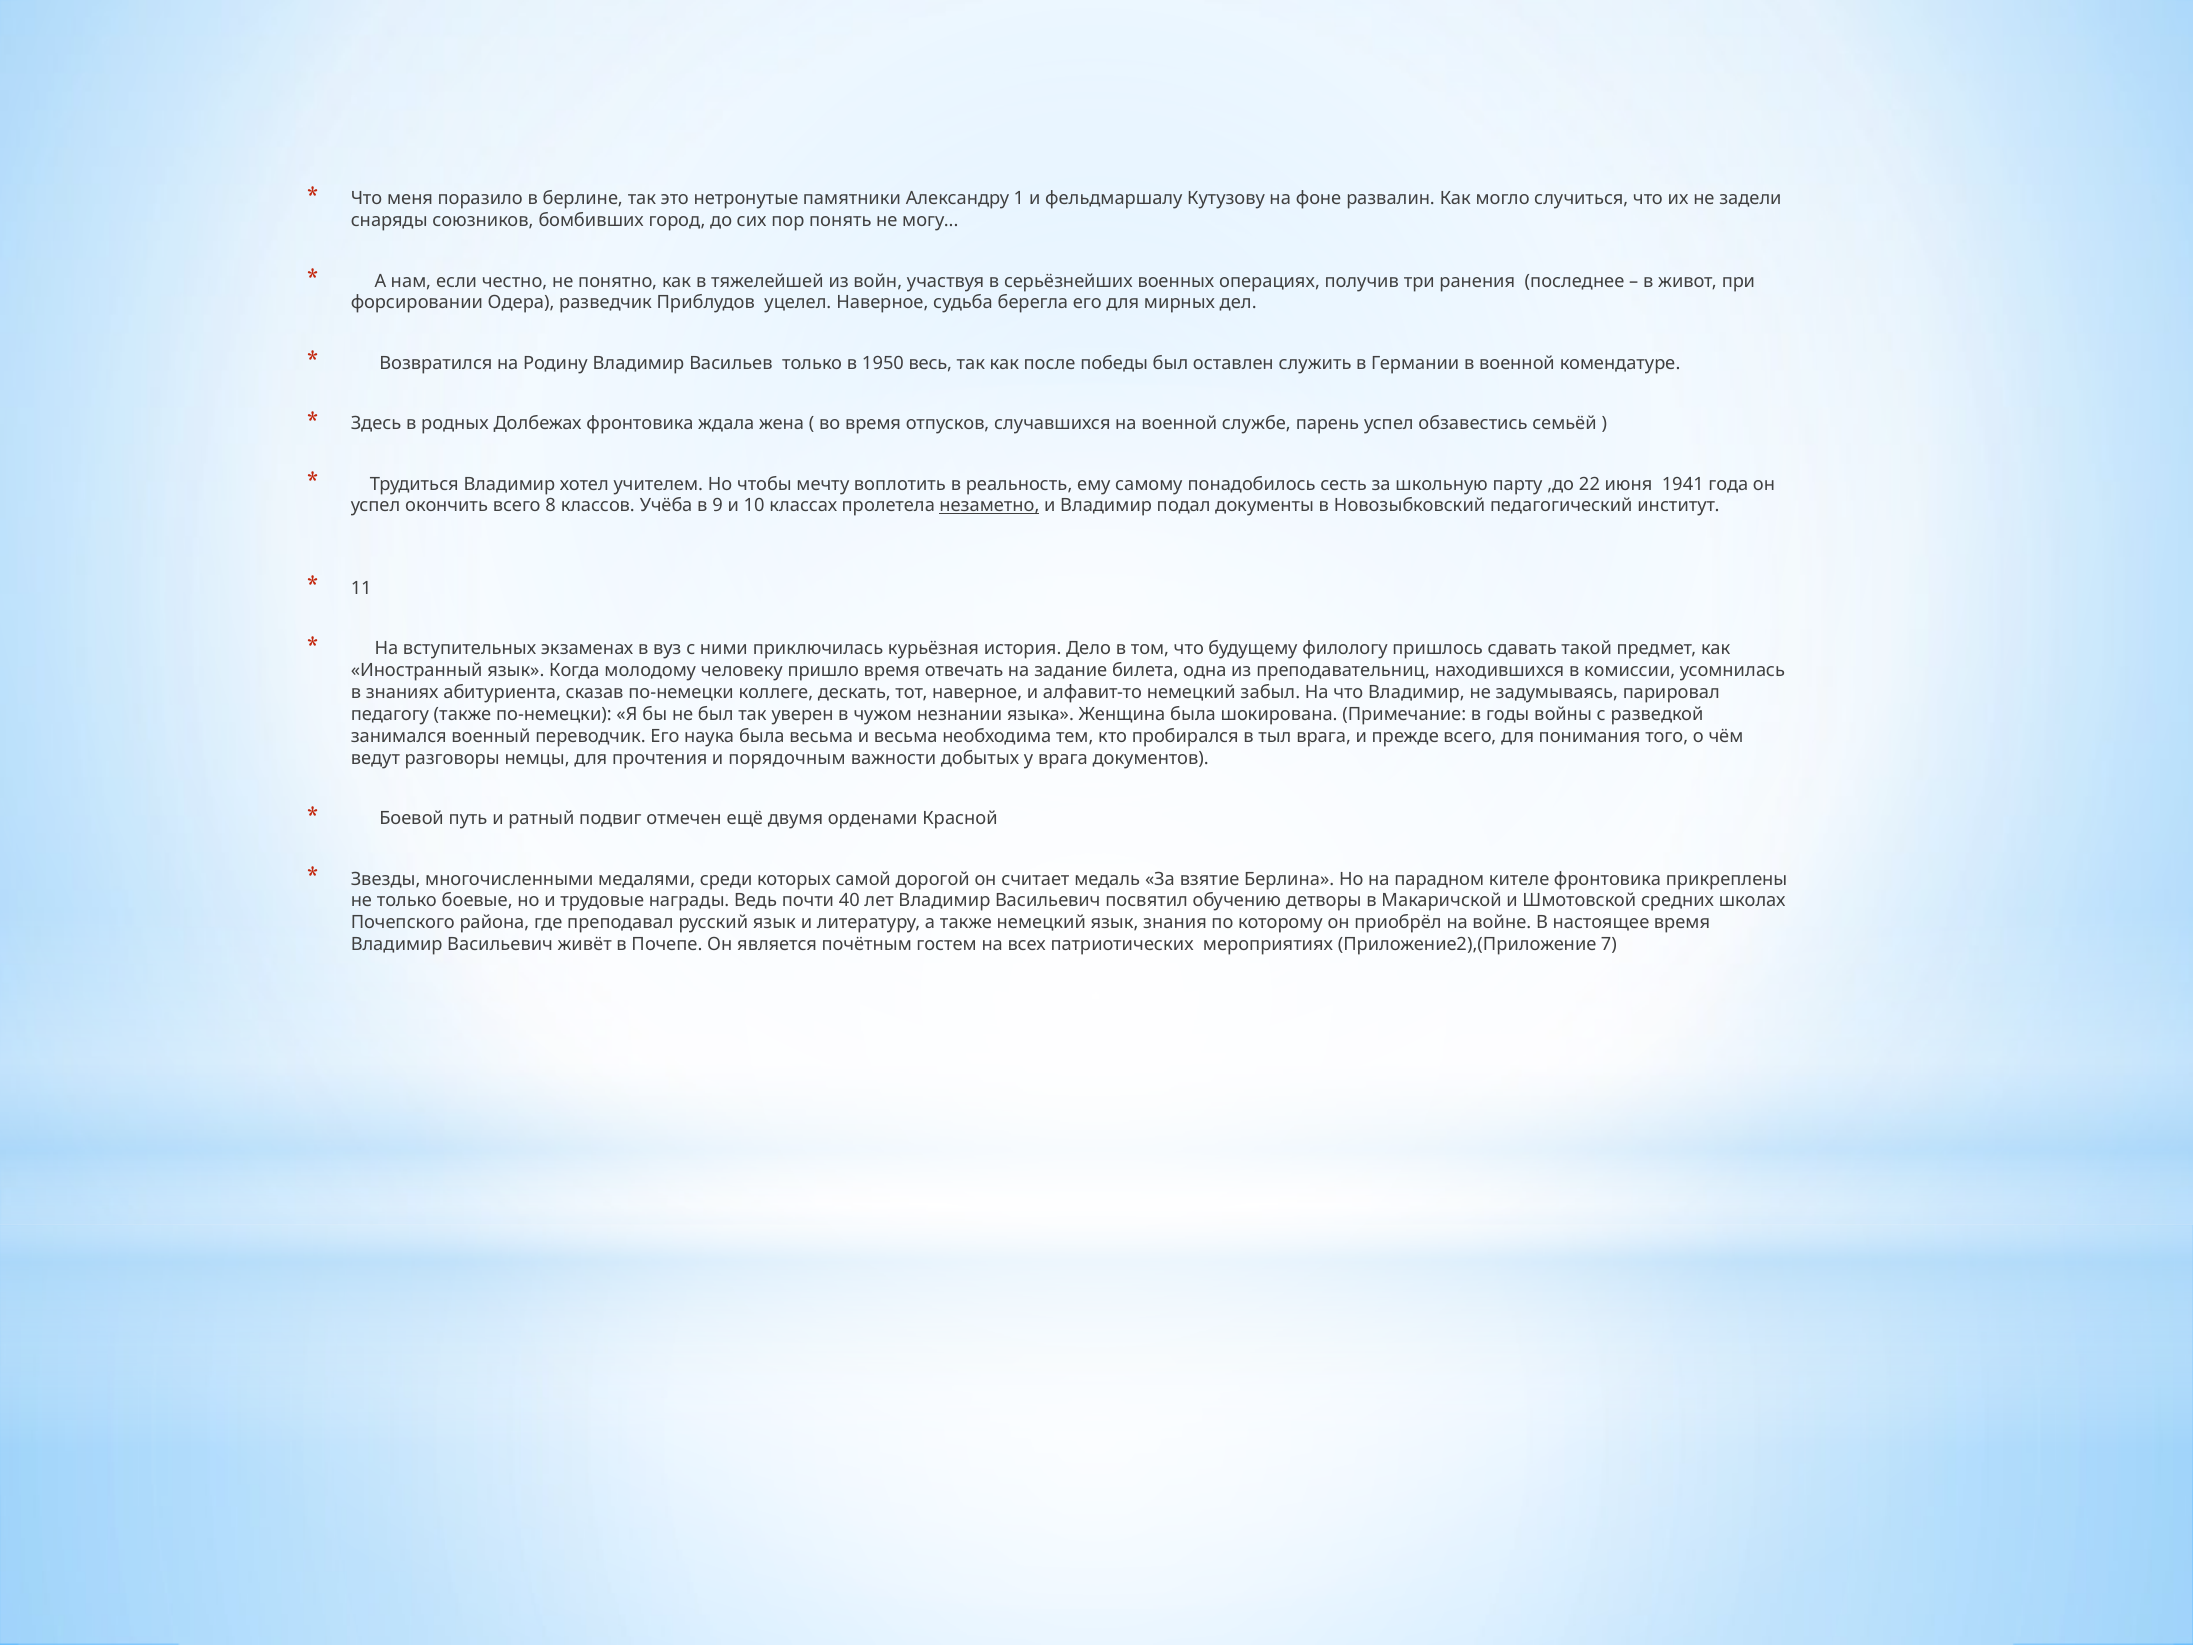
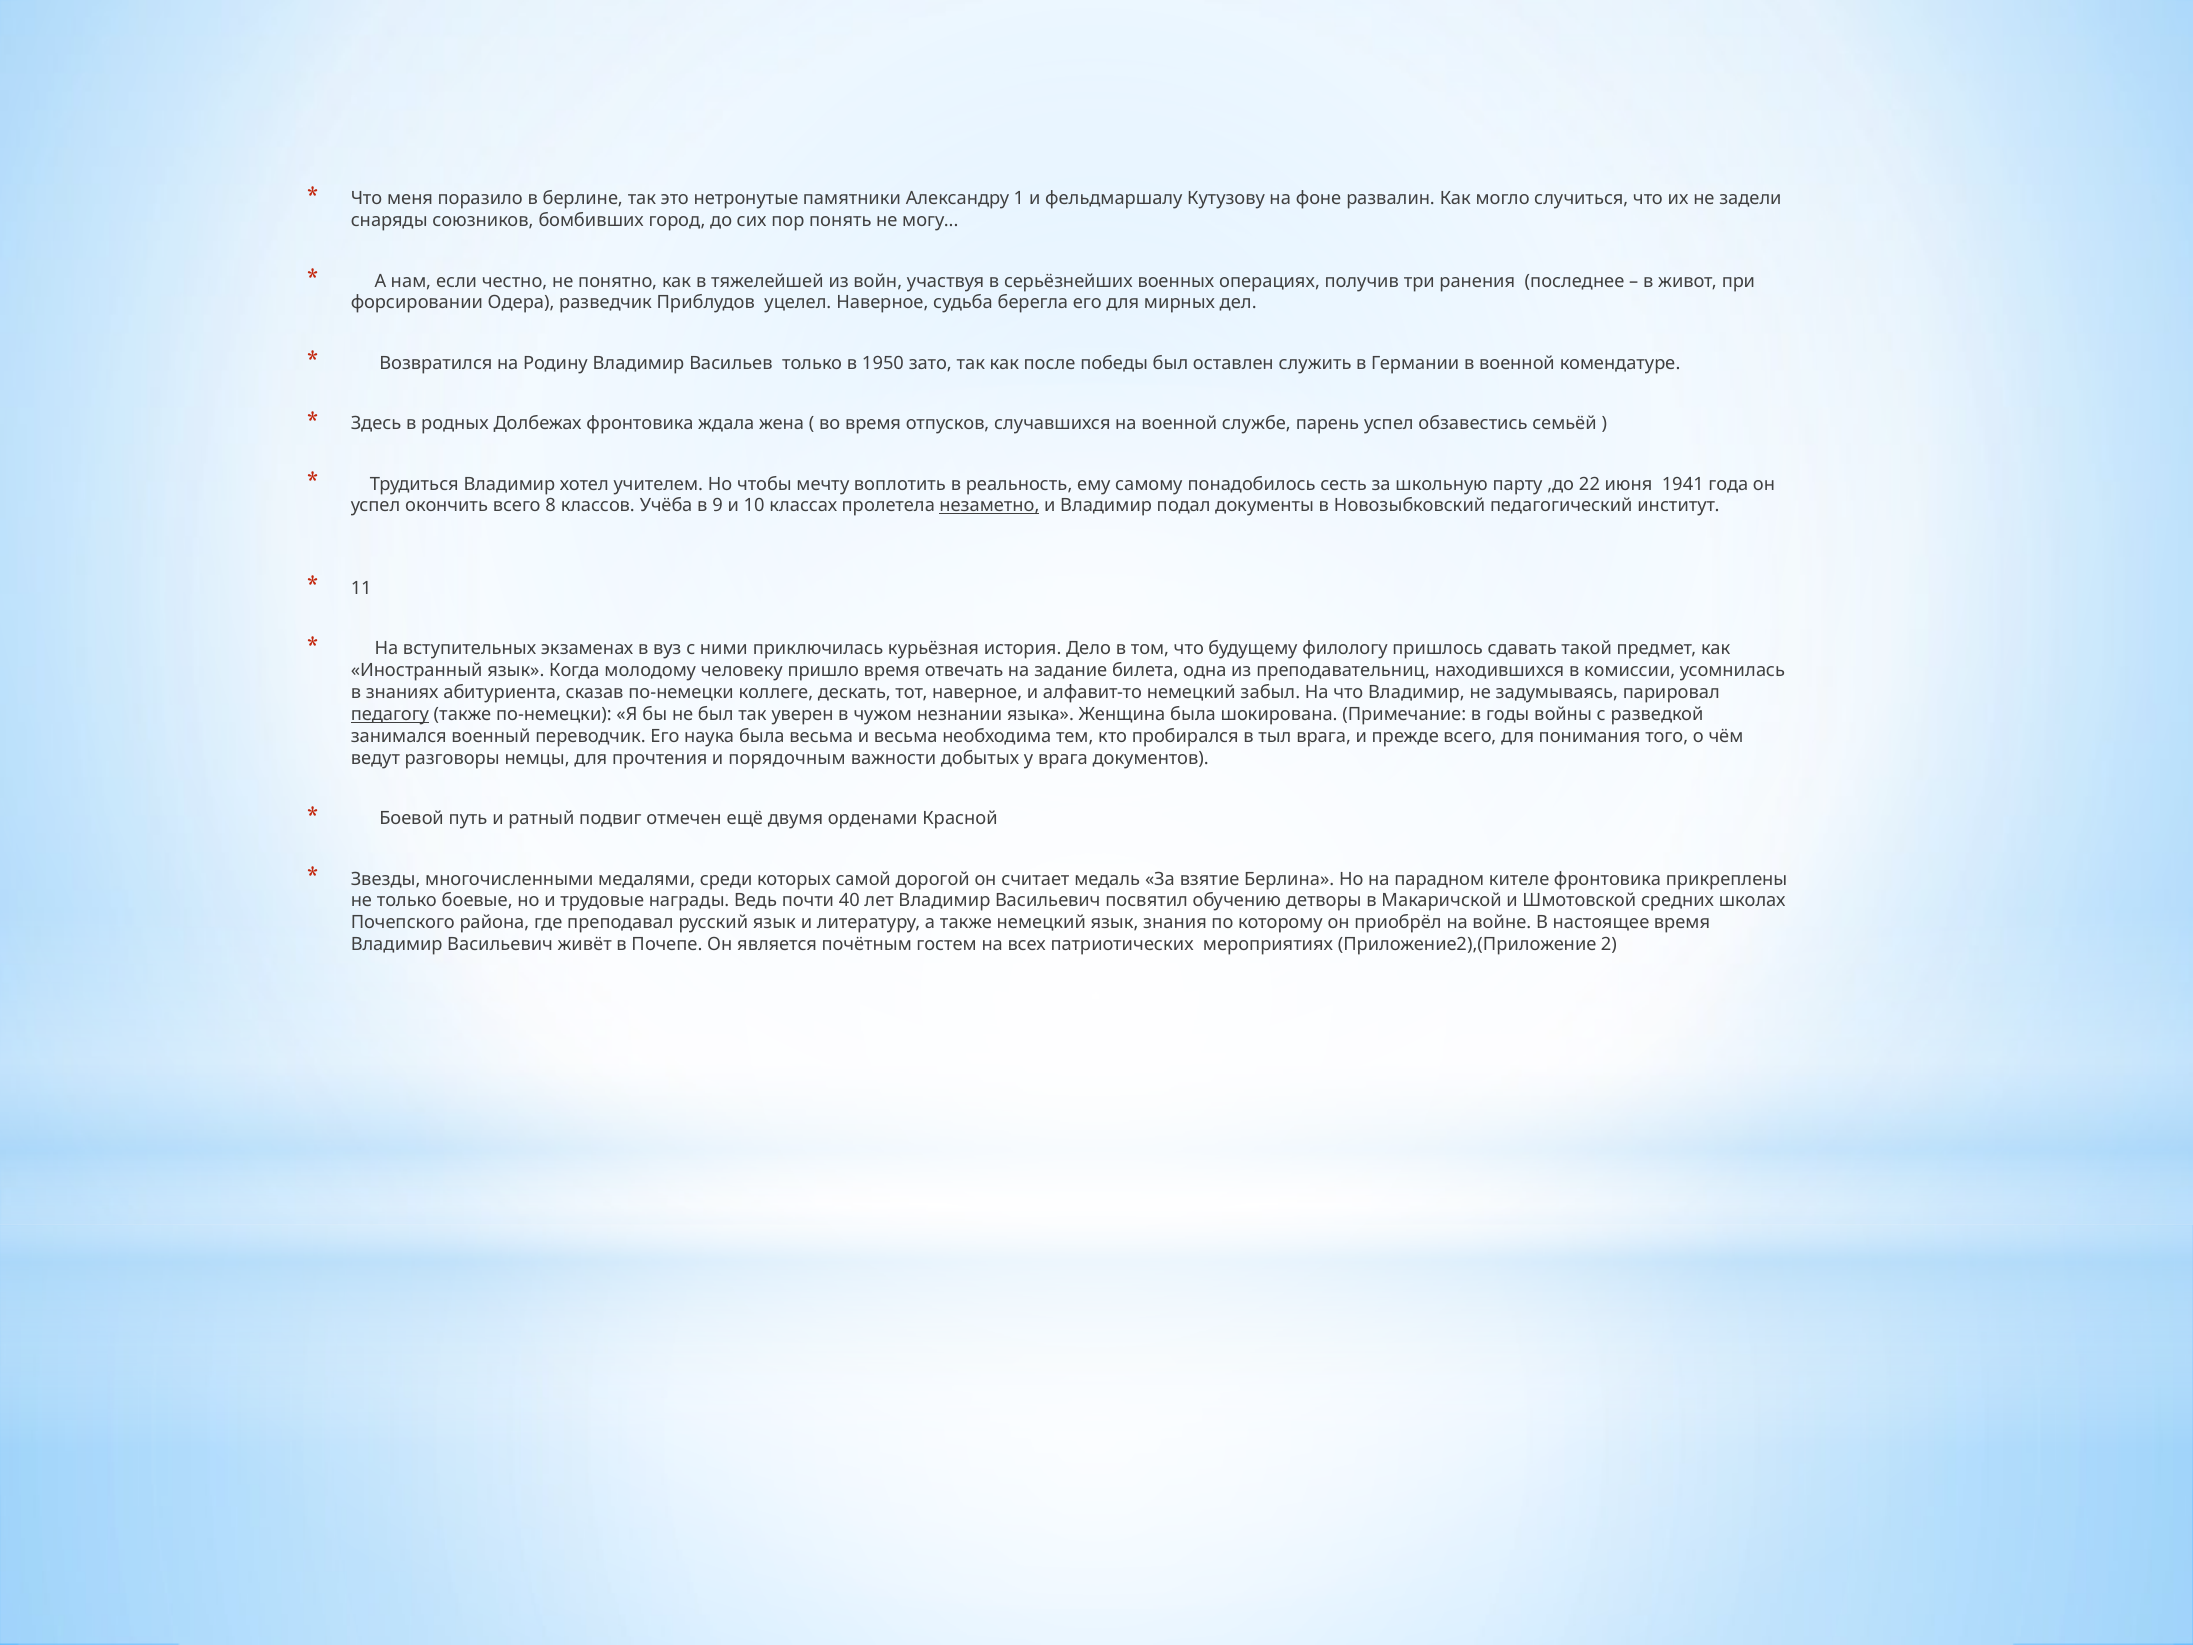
весь: весь -> зато
педагогу underline: none -> present
7: 7 -> 2
